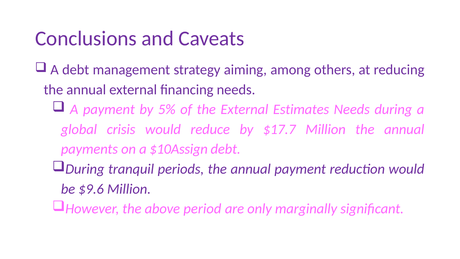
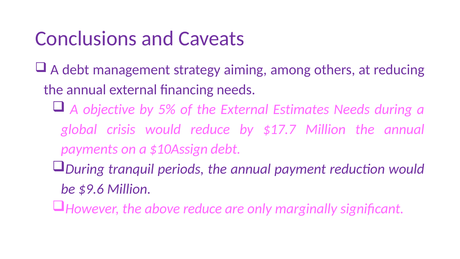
A payment: payment -> objective
above period: period -> reduce
